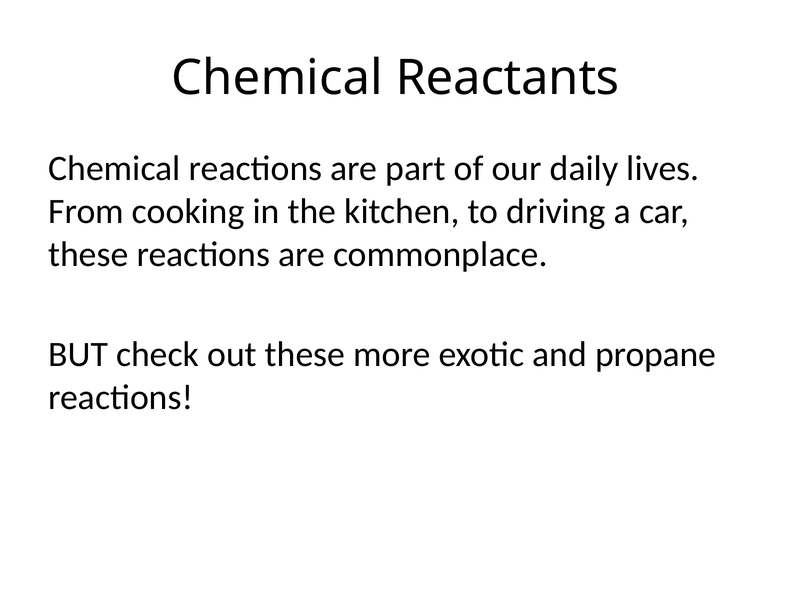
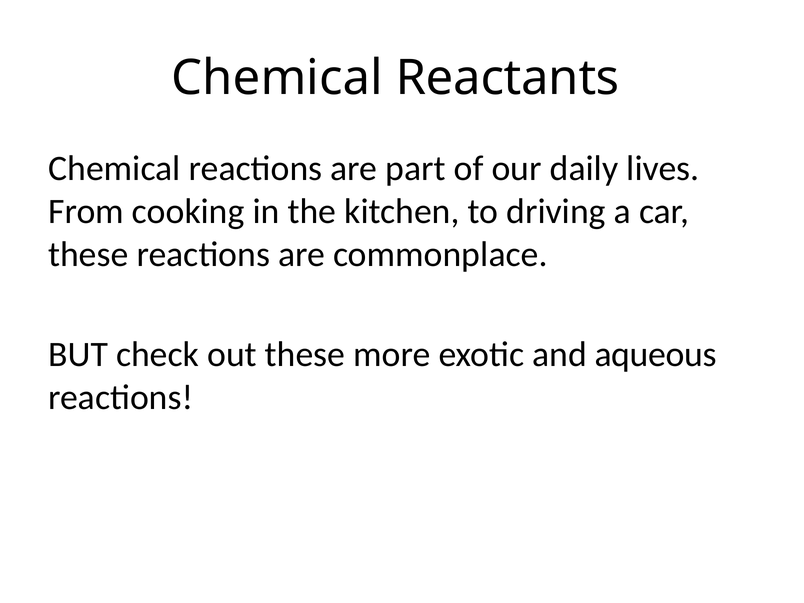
propane: propane -> aqueous
